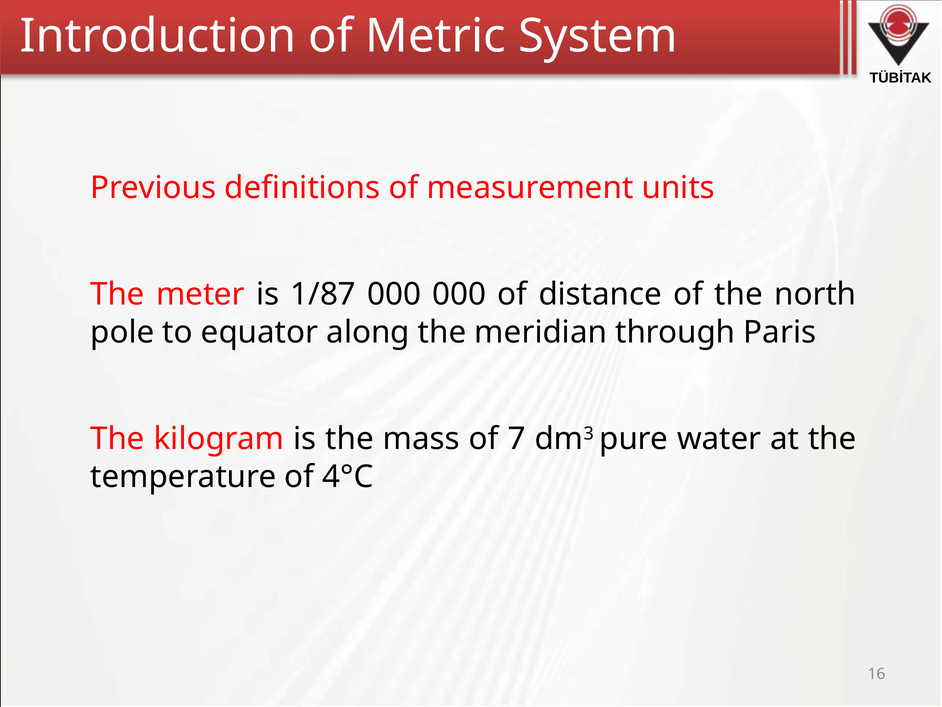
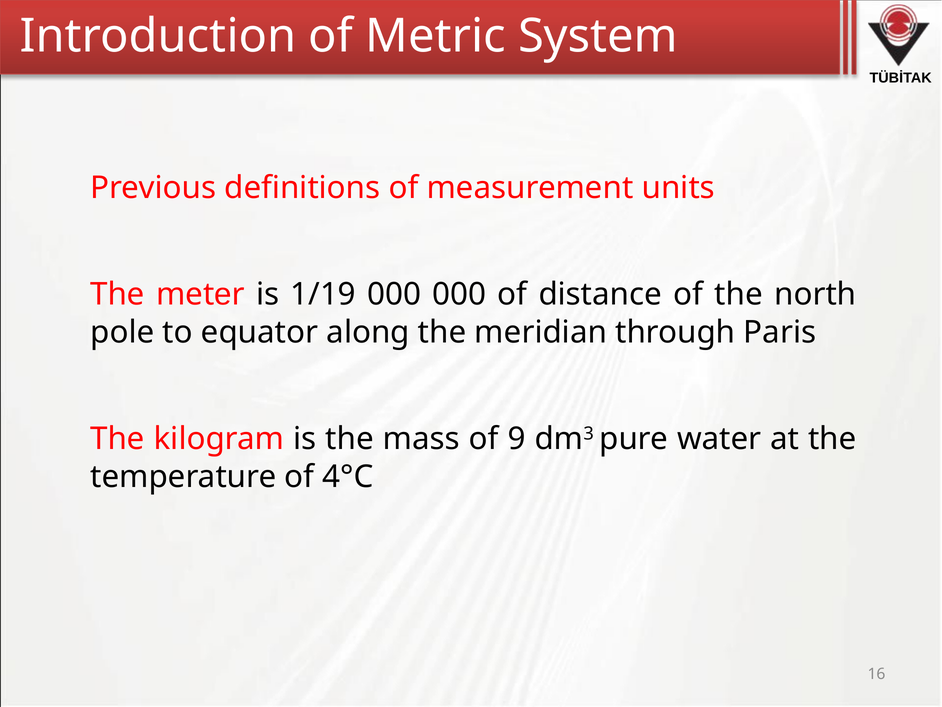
1/87: 1/87 -> 1/19
7: 7 -> 9
